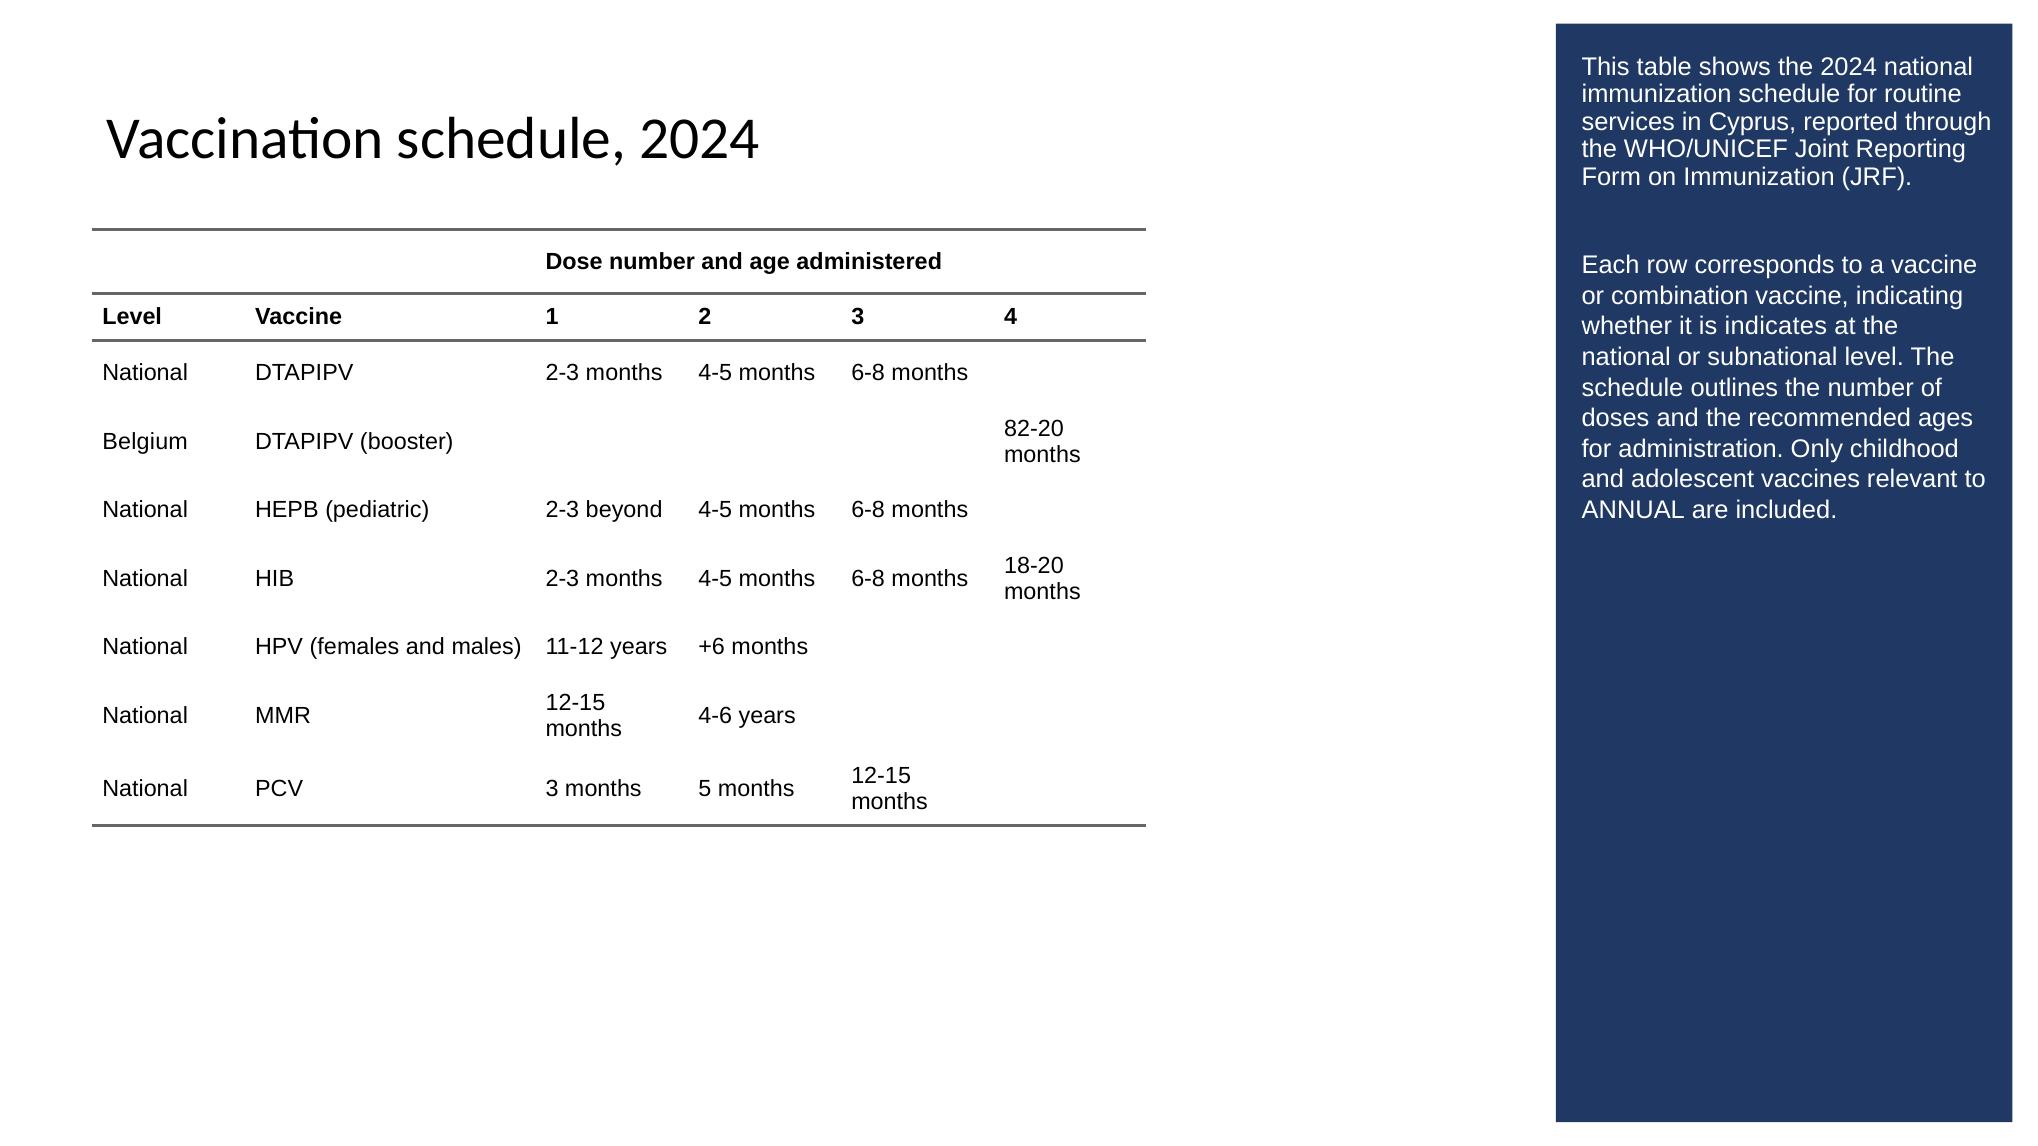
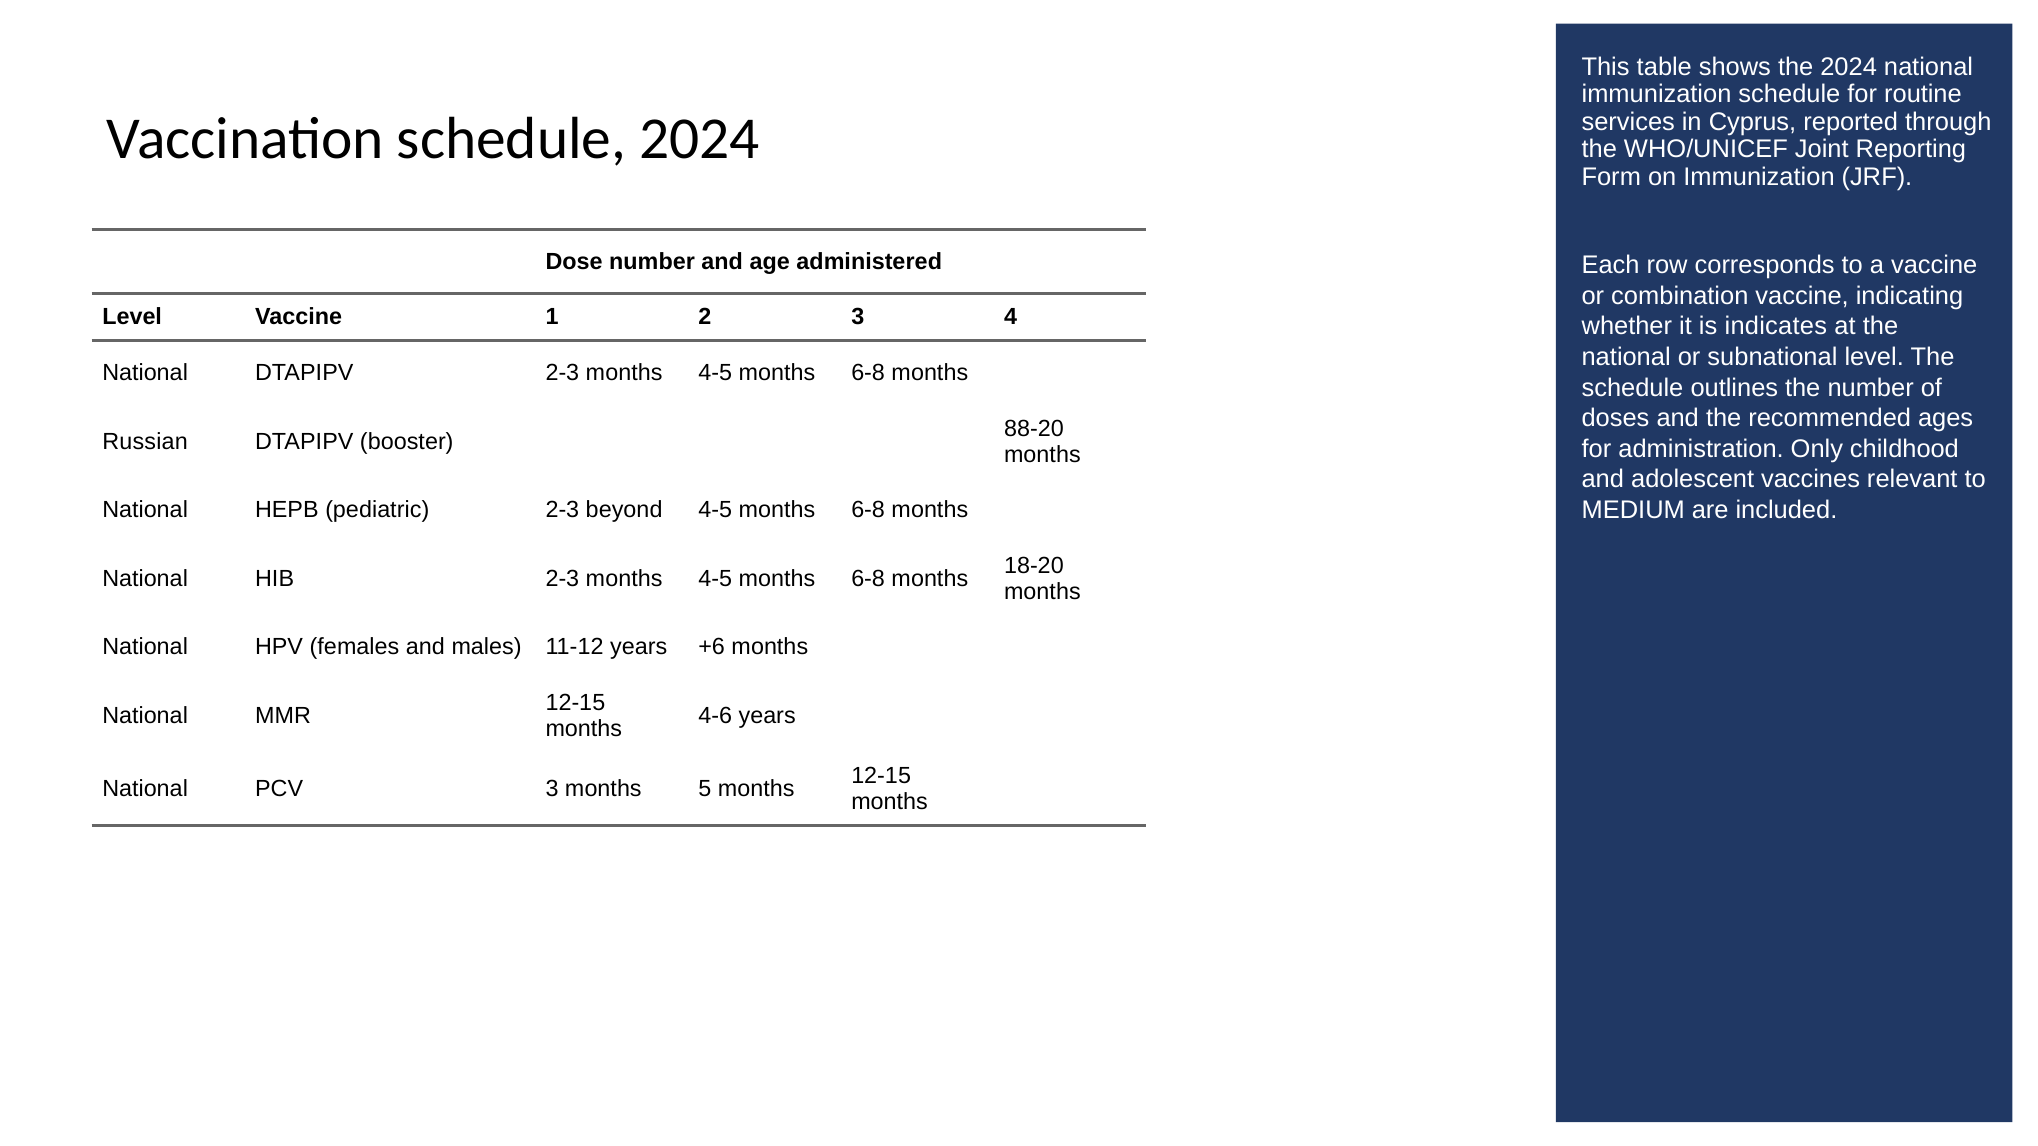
82-20: 82-20 -> 88-20
Belgium: Belgium -> Russian
ANNUAL: ANNUAL -> MEDIUM
